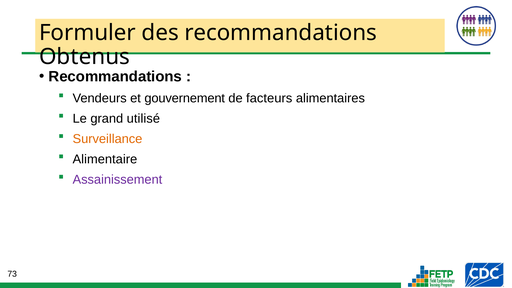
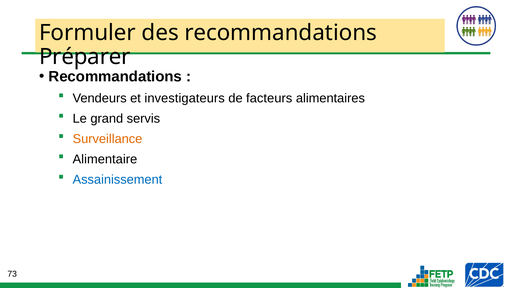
Obtenus: Obtenus -> Préparer
gouvernement: gouvernement -> investigateurs
utilisé: utilisé -> servis
Assainissement colour: purple -> blue
